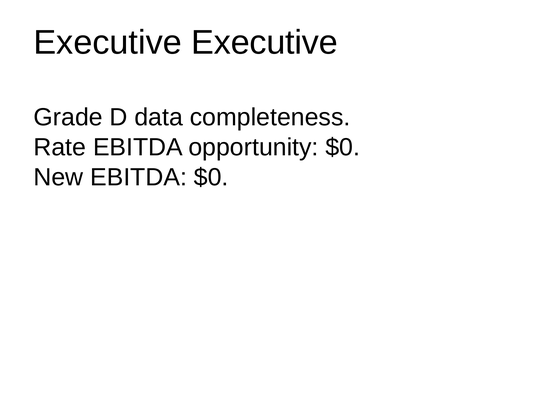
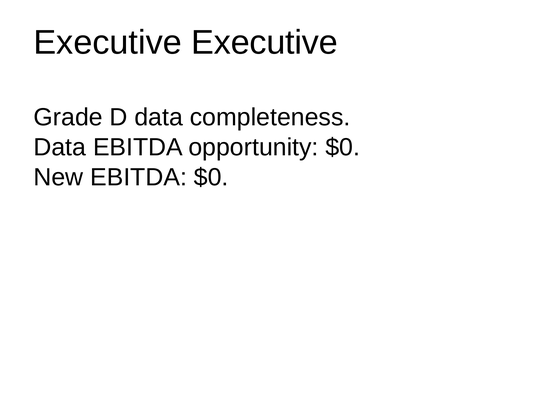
Rate at (60, 147): Rate -> Data
